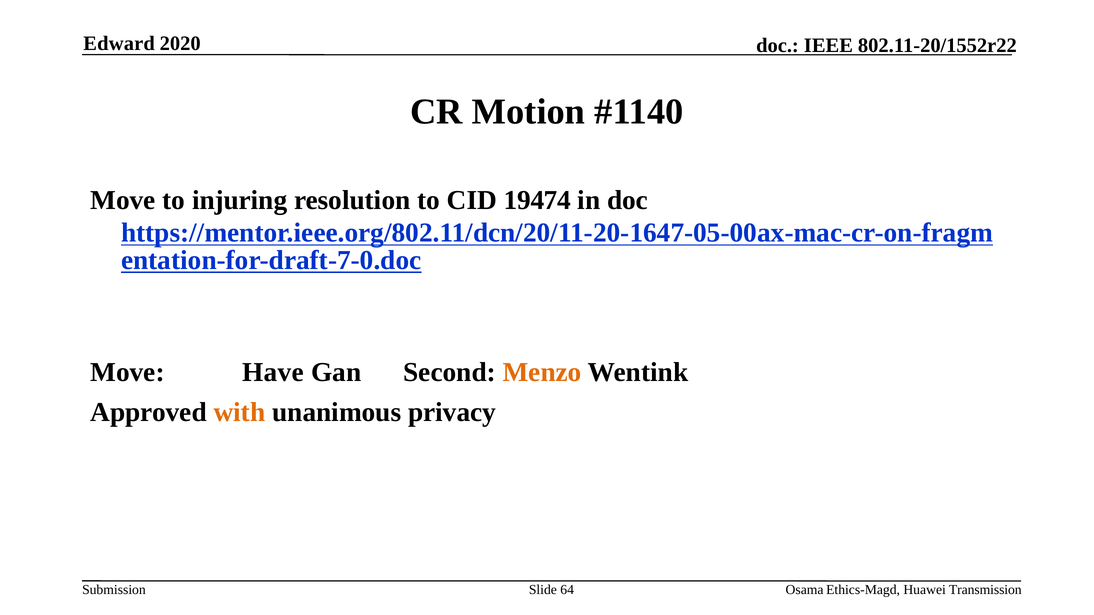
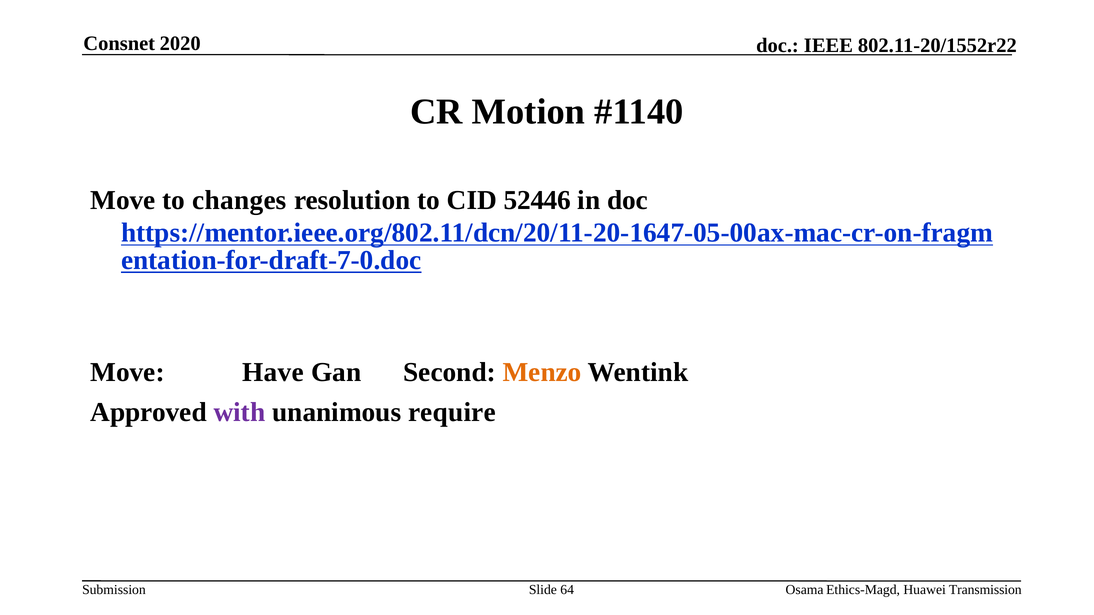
Edward: Edward -> Consnet
injuring: injuring -> changes
19474: 19474 -> 52446
with colour: orange -> purple
privacy: privacy -> require
